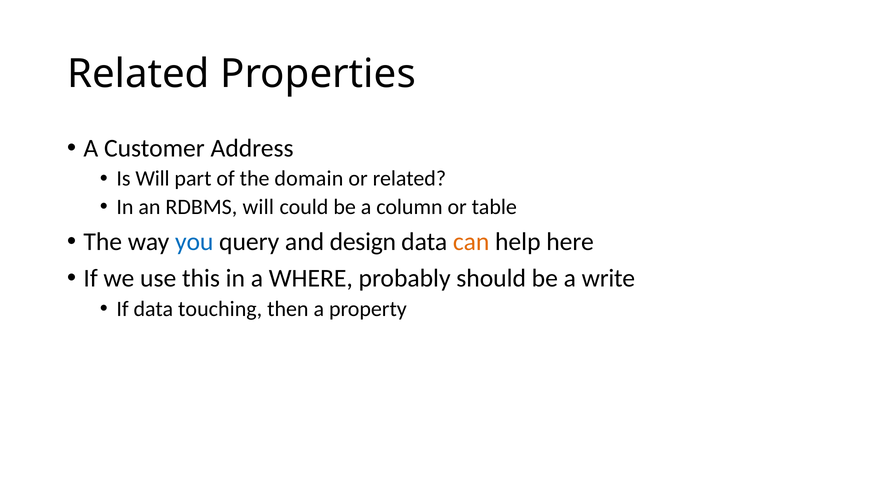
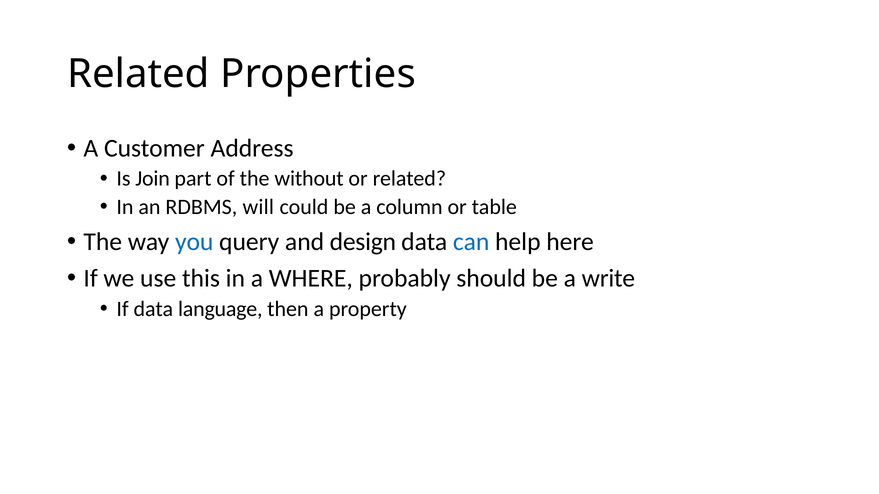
Is Will: Will -> Join
domain: domain -> without
can colour: orange -> blue
touching: touching -> language
